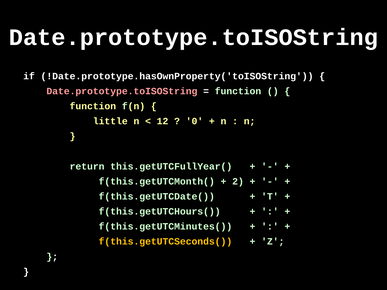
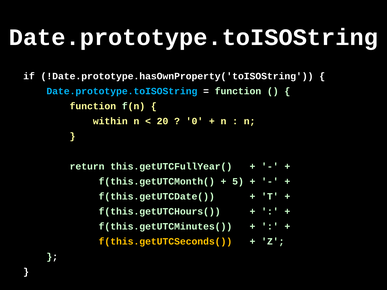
Date.prototype.toISOString at (122, 91) colour: pink -> light blue
little: little -> within
12: 12 -> 20
2: 2 -> 5
